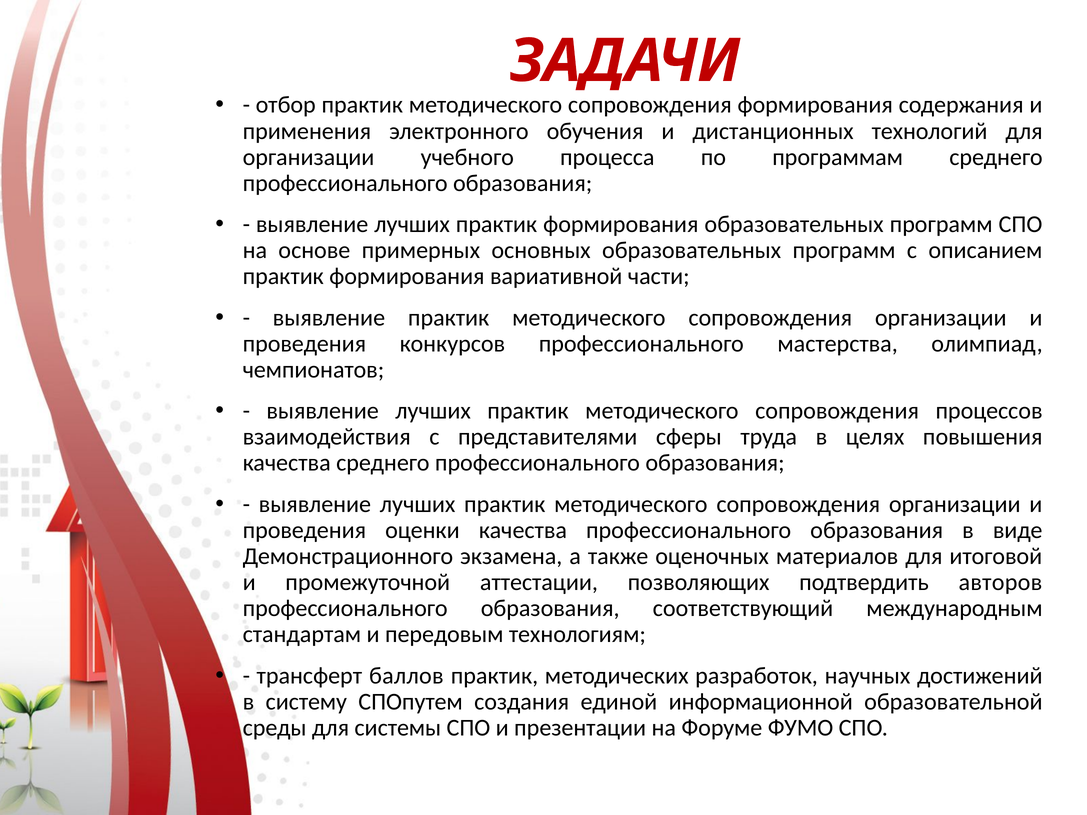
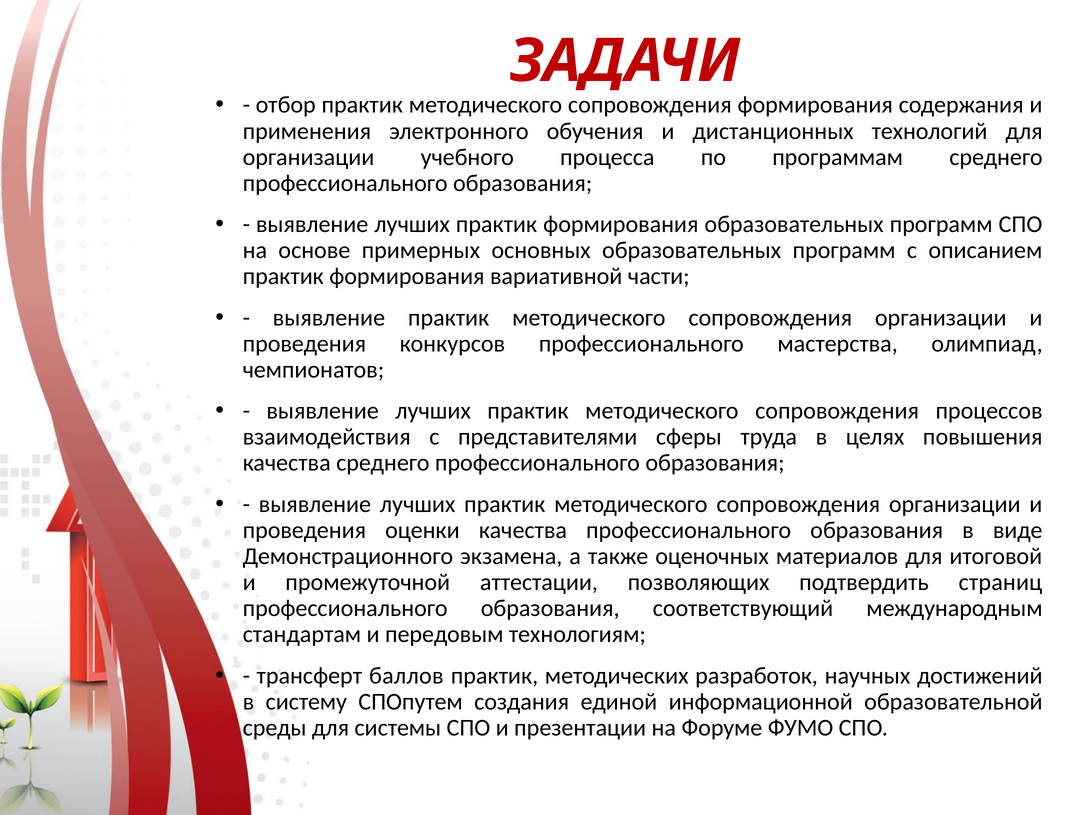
авторов: авторов -> страниц
